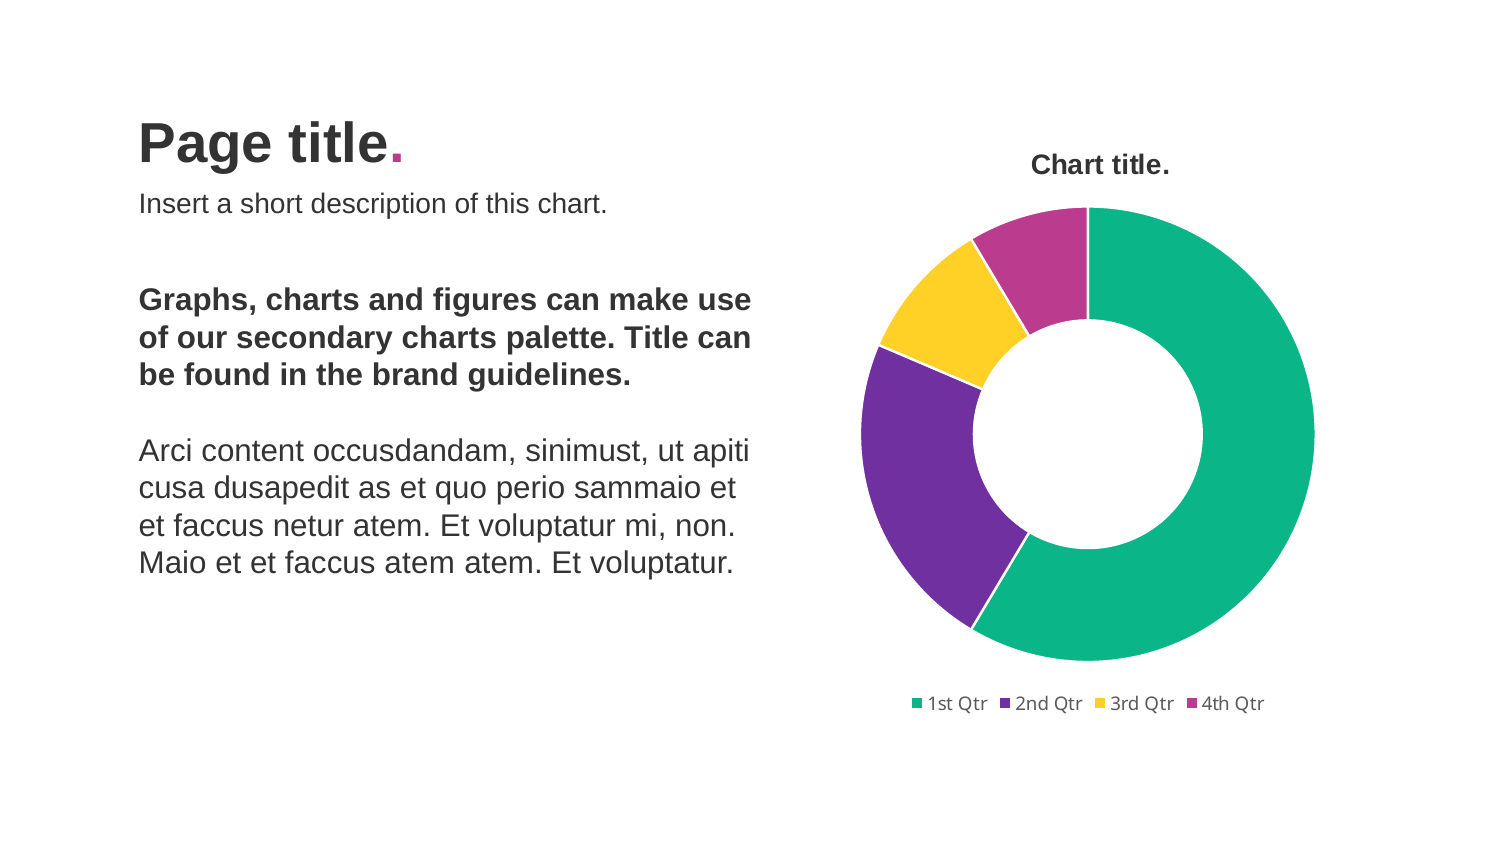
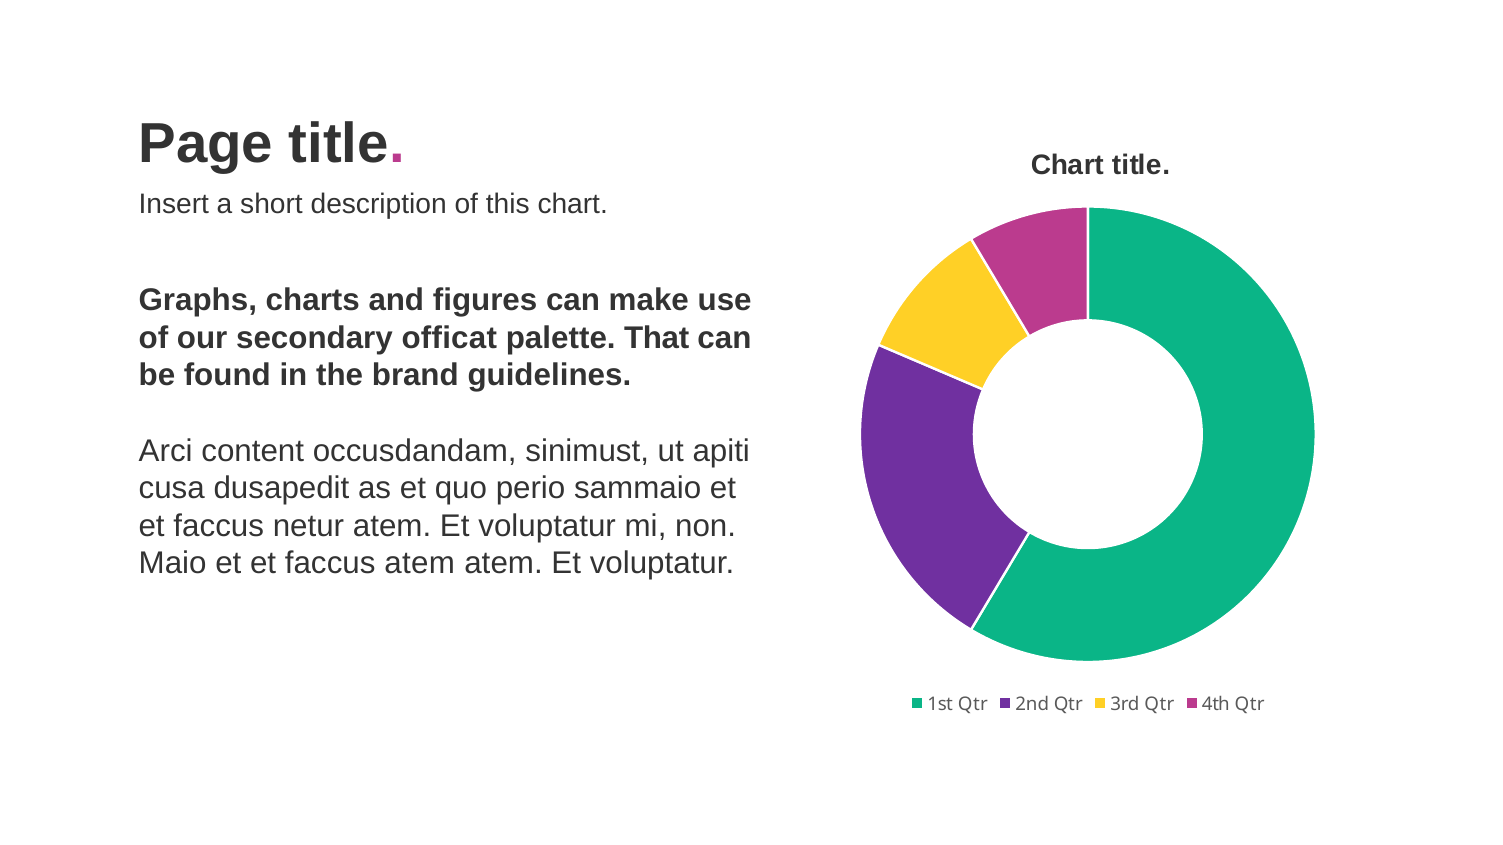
secondary charts: charts -> officat
palette Title: Title -> That
